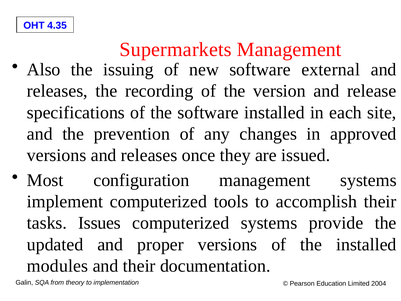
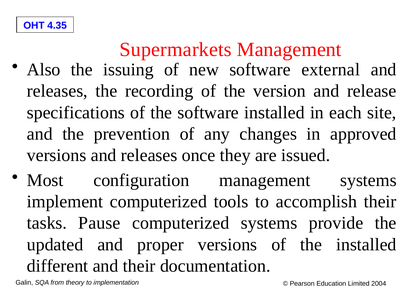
Issues: Issues -> Pause
modules: modules -> different
